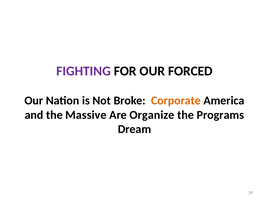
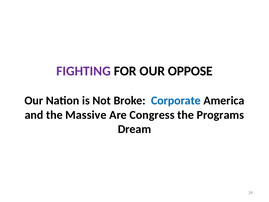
FORCED: FORCED -> OPPOSE
Corporate colour: orange -> blue
Organize: Organize -> Congress
